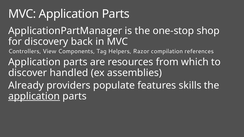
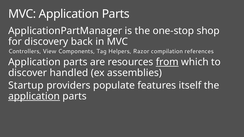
from underline: none -> present
Already: Already -> Startup
skills: skills -> itself
